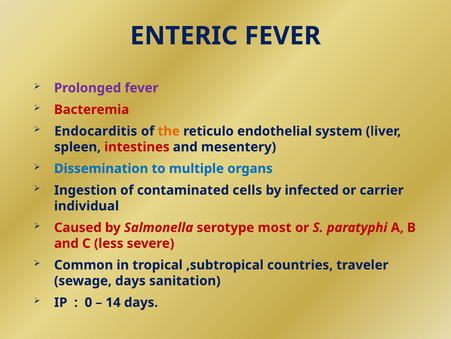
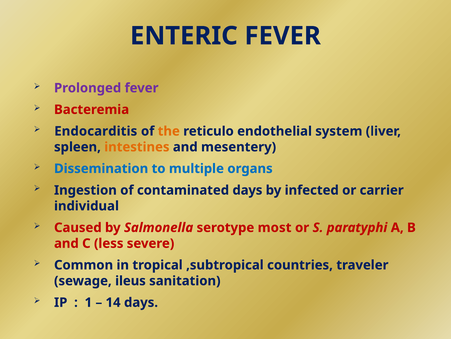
intestines colour: red -> orange
contaminated cells: cells -> days
sewage days: days -> ileus
0: 0 -> 1
